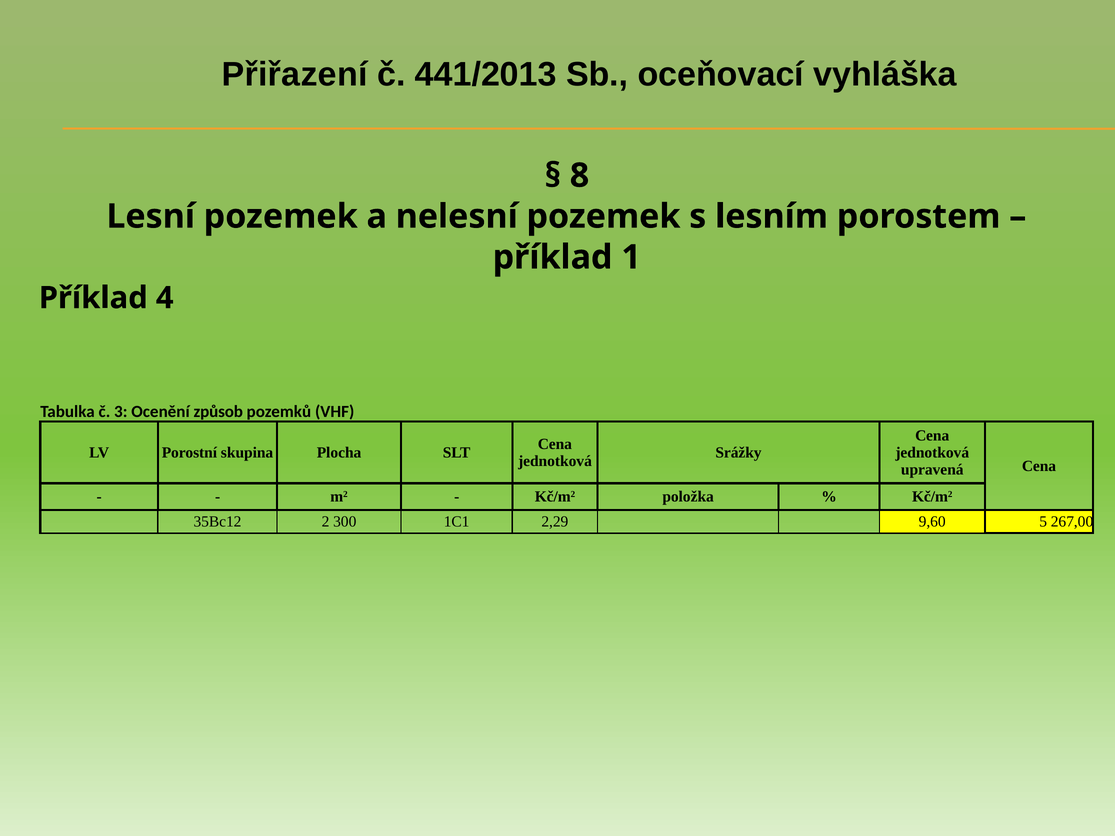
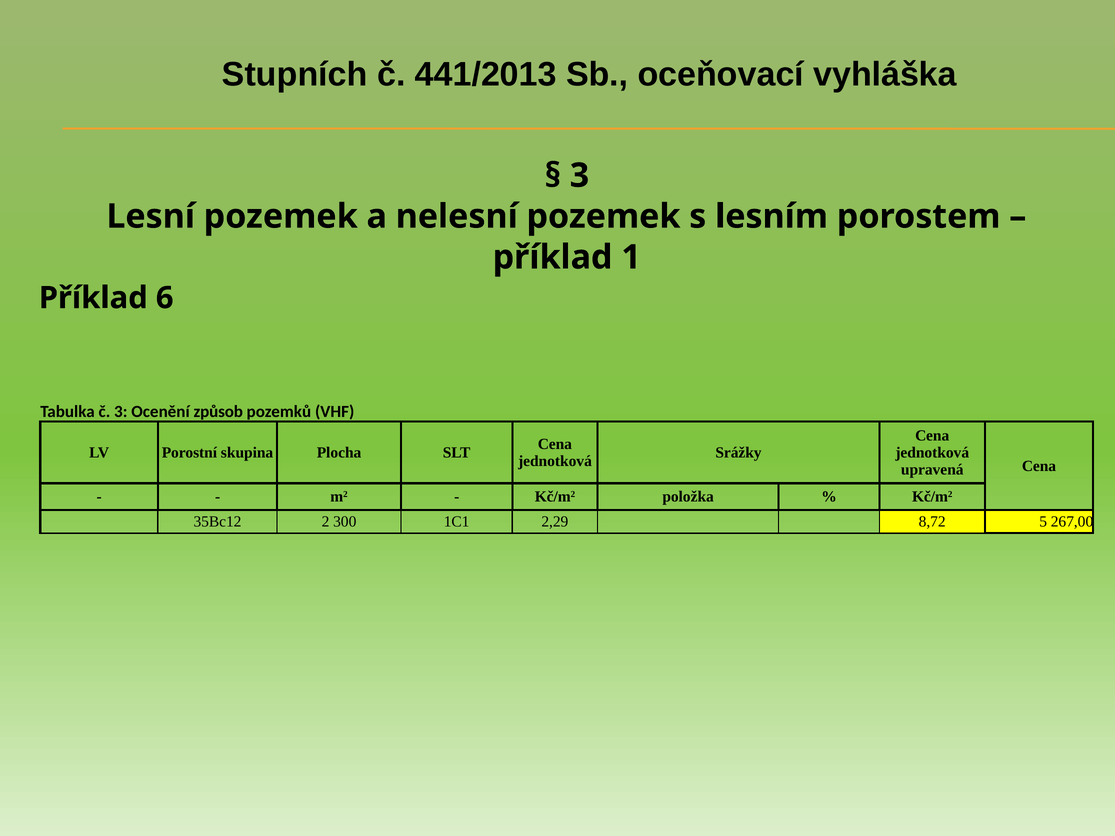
Přiřazení: Přiřazení -> Stupních
8 at (579, 176): 8 -> 3
4: 4 -> 6
9,60: 9,60 -> 8,72
